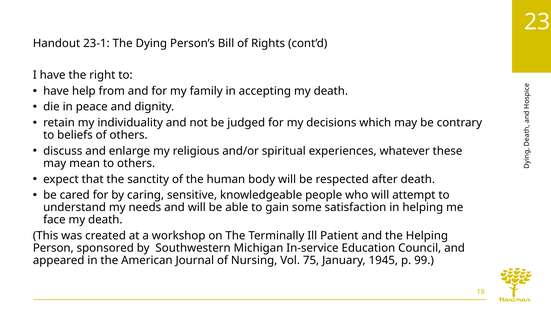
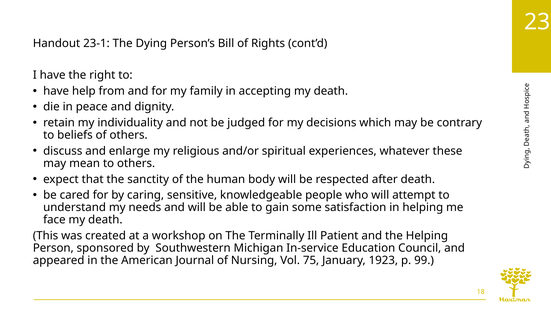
1945: 1945 -> 1923
